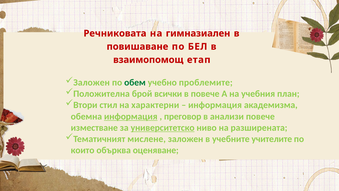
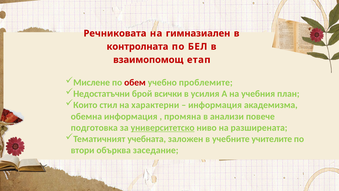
повишаване: повишаване -> контролната
Заложен at (92, 82): Заложен -> Мислене
обем colour: green -> red
Положителна: Положителна -> Недостатъчни
в повече: повече -> усилия
Втори: Втори -> Които
информация at (131, 116) underline: present -> none
преговор: преговор -> промяна
изместване: изместване -> подготовка
мислене: мислене -> учебната
които: които -> втори
оценяване: оценяване -> заседание
